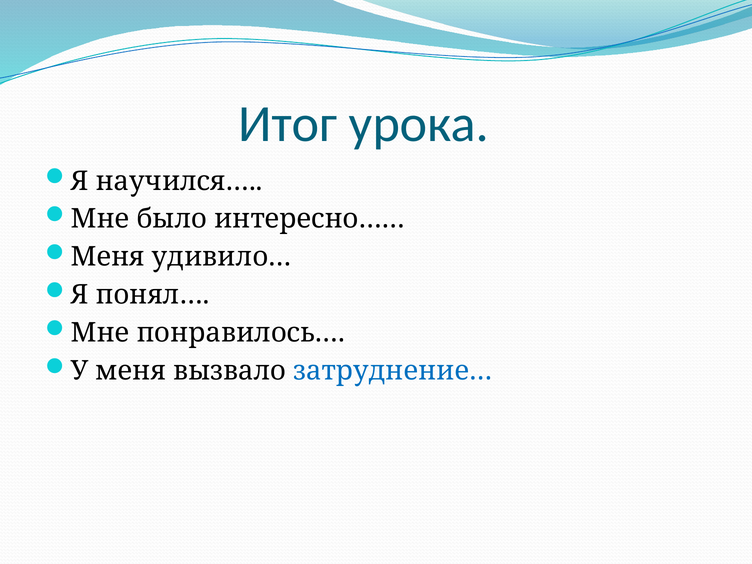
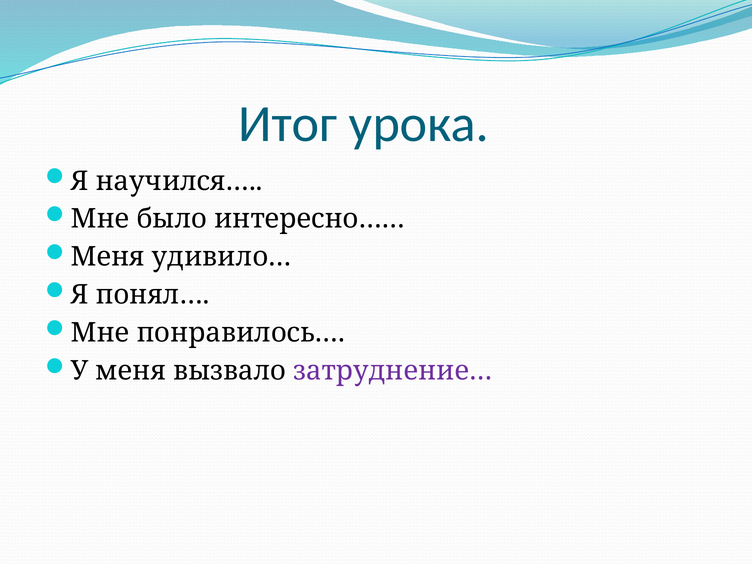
затруднение… colour: blue -> purple
